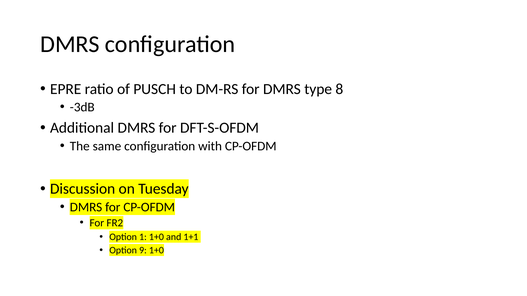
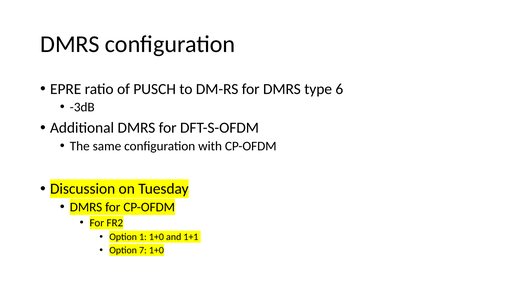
8: 8 -> 6
9: 9 -> 7
